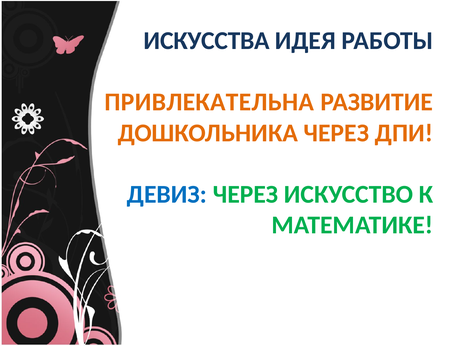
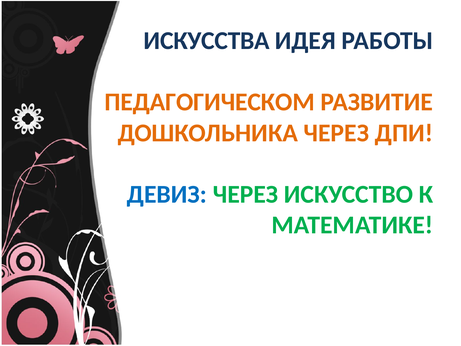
ПРИВЛЕКАТЕЛЬНА: ПРИВЛЕКАТЕЛЬНА -> ПЕДАГОГИЧЕСКОМ
